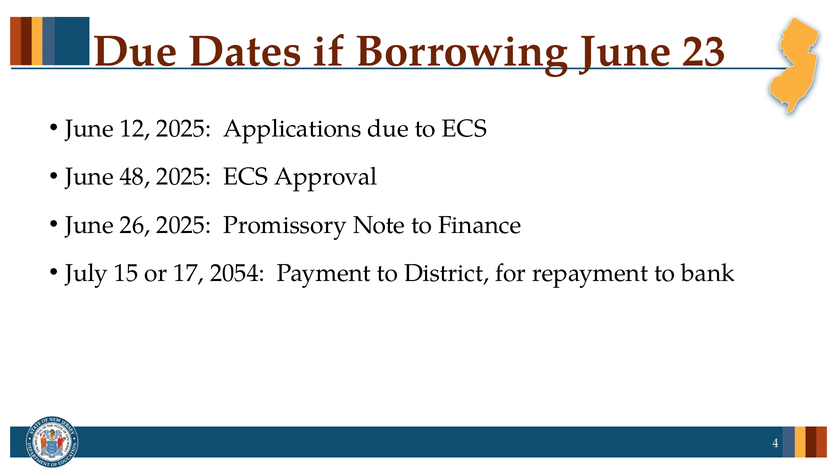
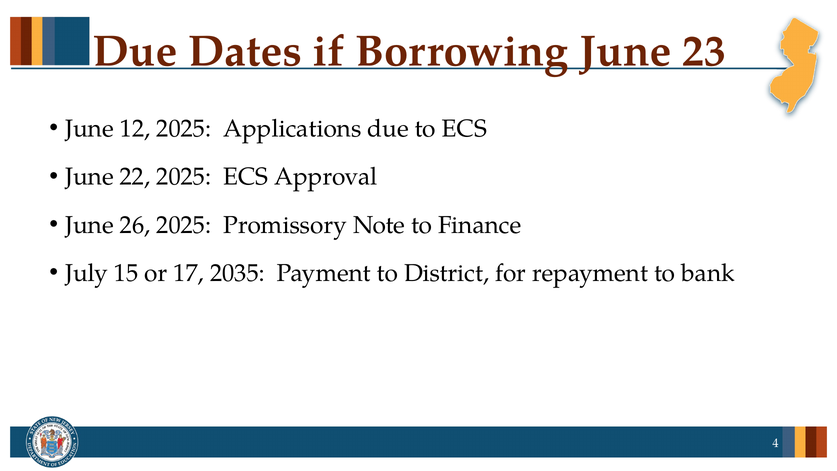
48: 48 -> 22
2054: 2054 -> 2035
